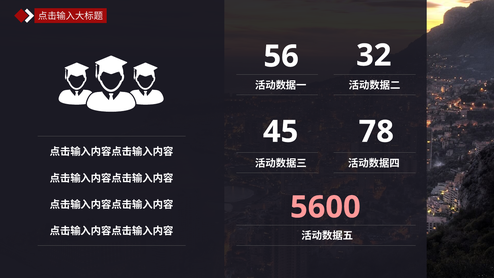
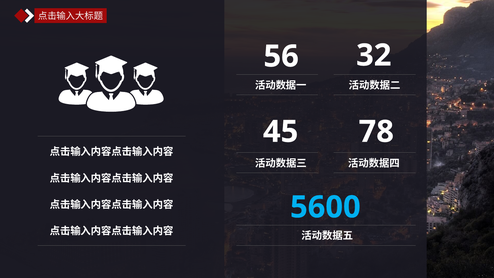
5600 colour: pink -> light blue
